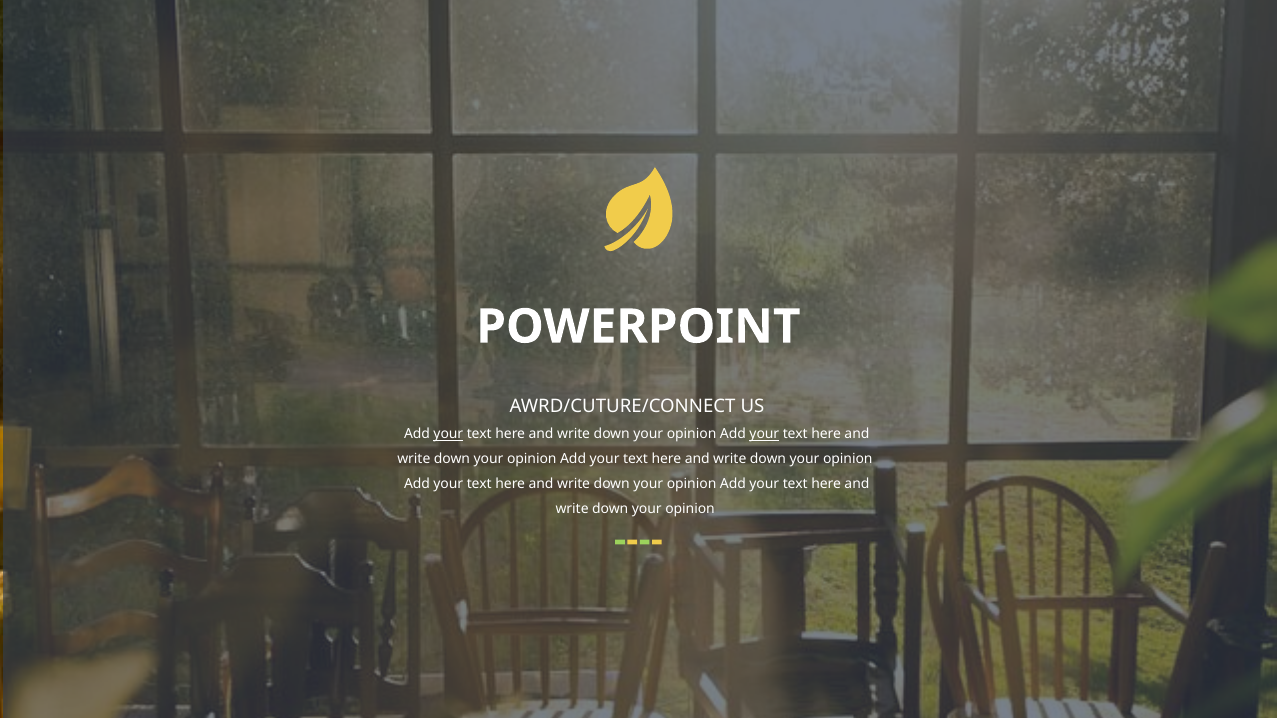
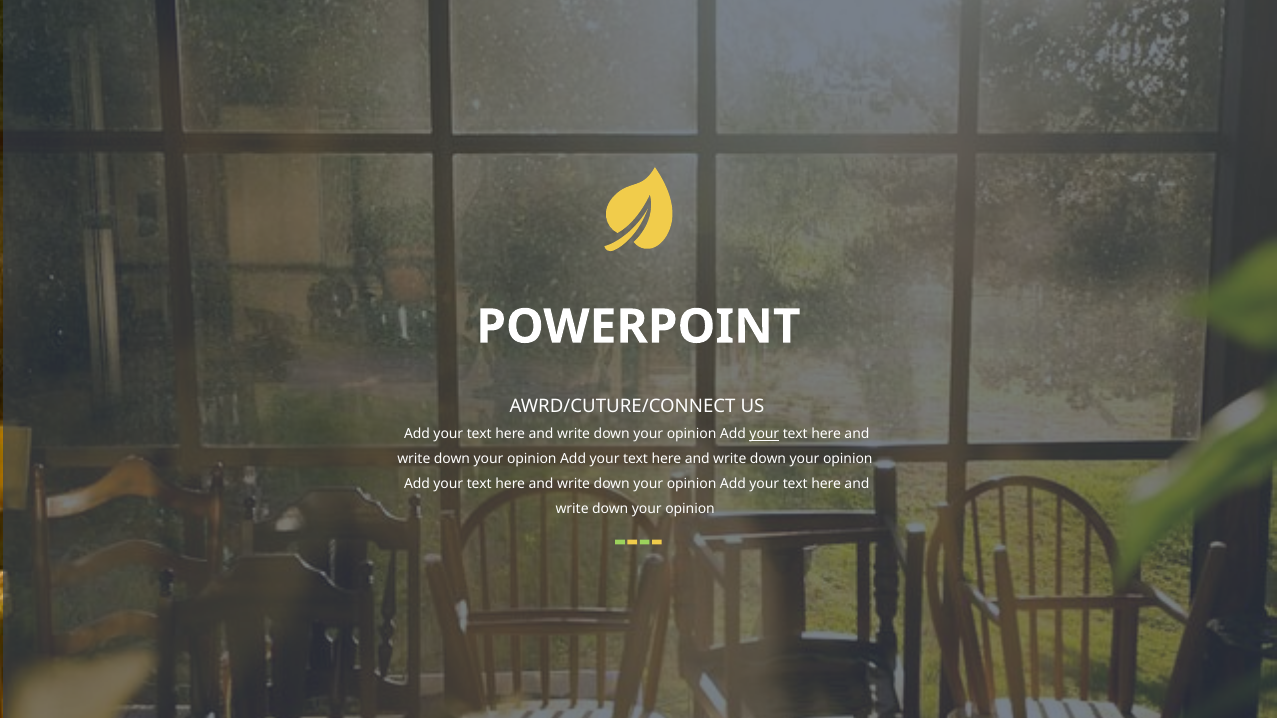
your at (448, 434) underline: present -> none
